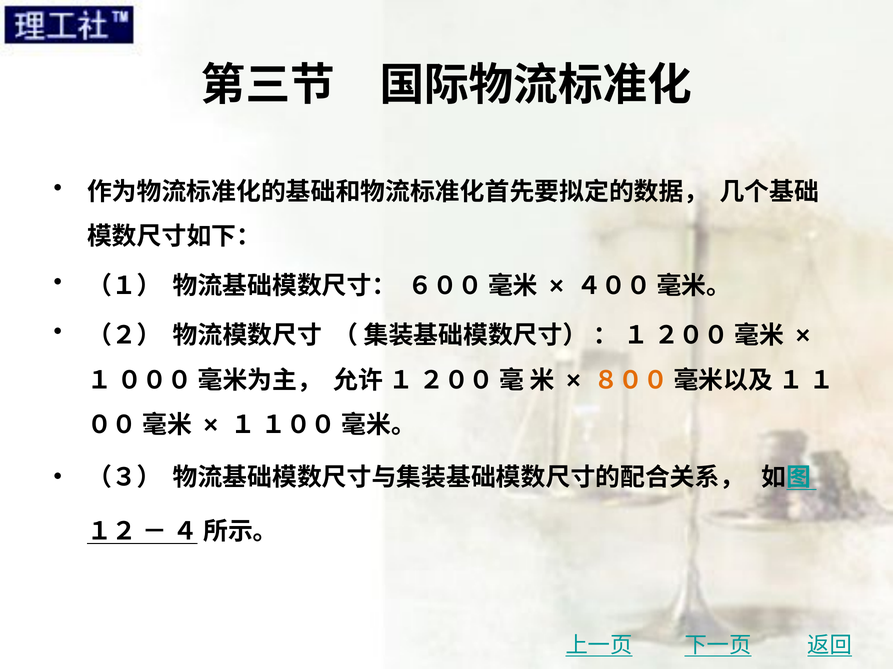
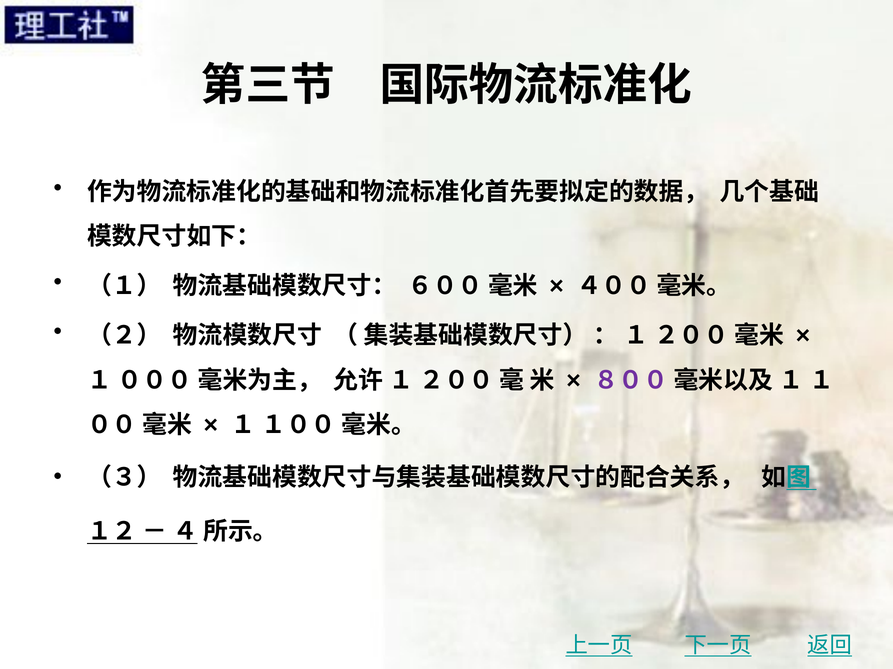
８００ colour: orange -> purple
